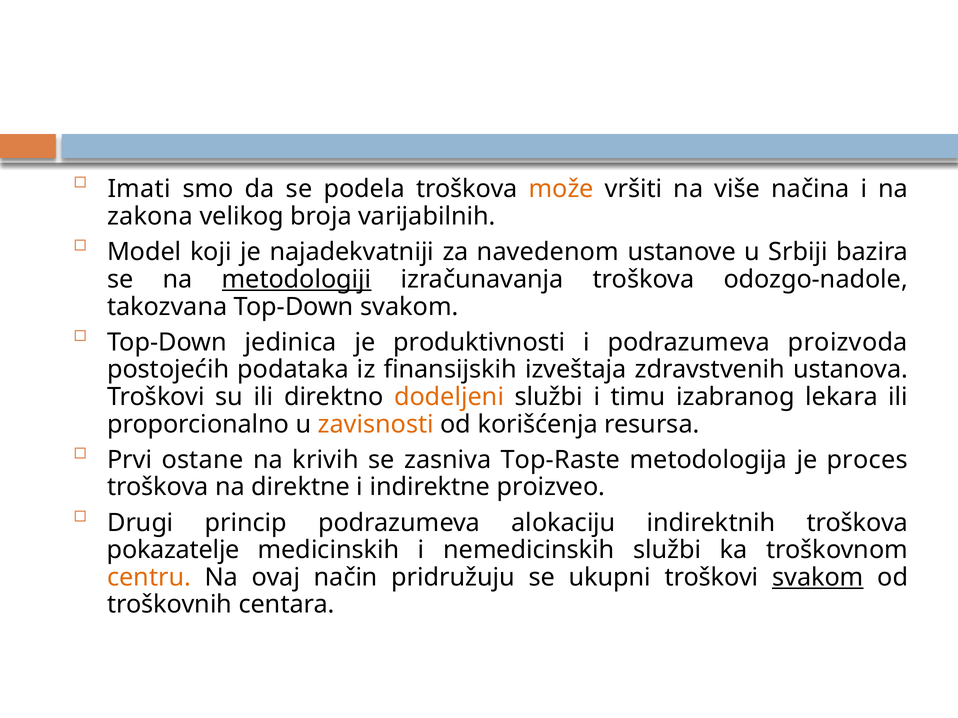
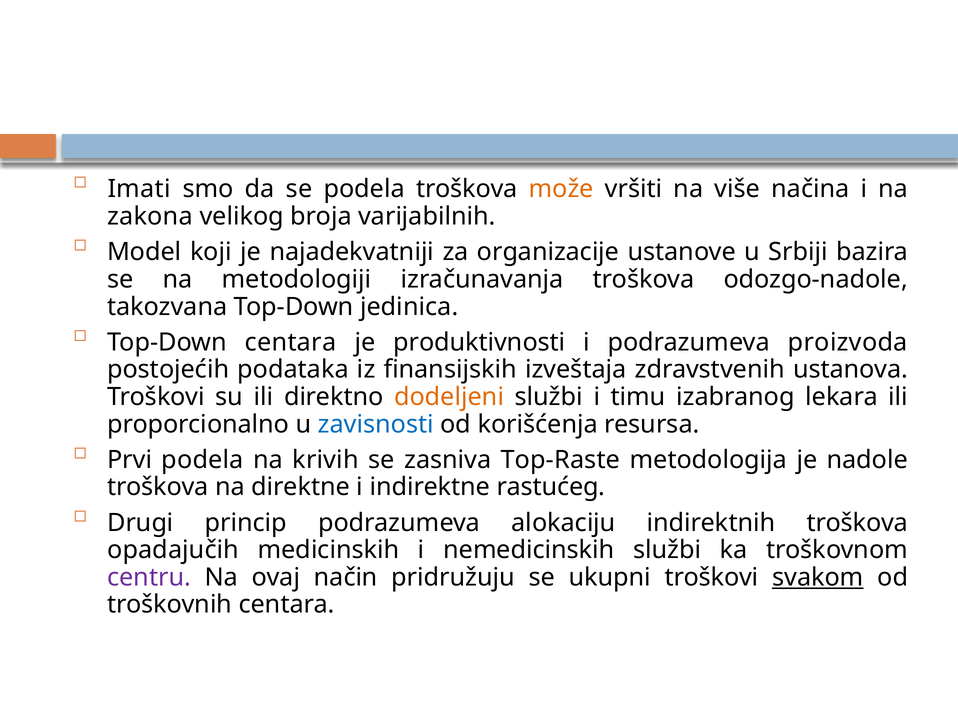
navedenom: navedenom -> organizacije
metodologiji underline: present -> none
Top-Down svakom: svakom -> jedinica
Top-Down jedinica: jedinica -> centara
zavisnosti colour: orange -> blue
Prvi ostane: ostane -> podela
proces: proces -> nadole
proizveo: proizveo -> rastućeg
pokazatelje: pokazatelje -> opadajučih
centru colour: orange -> purple
